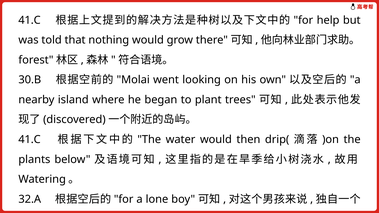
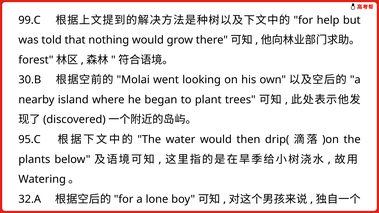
41.C at (29, 20): 41.C -> 99.C
41.C at (29, 140): 41.C -> 95.C
